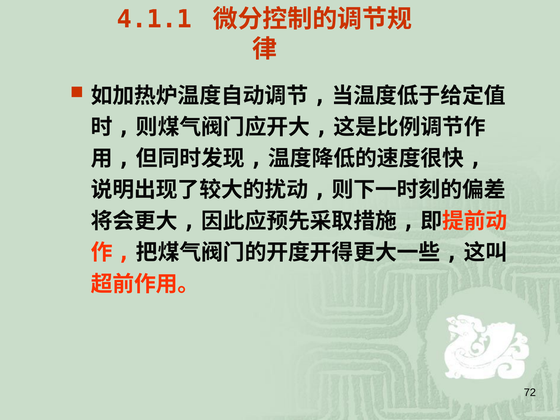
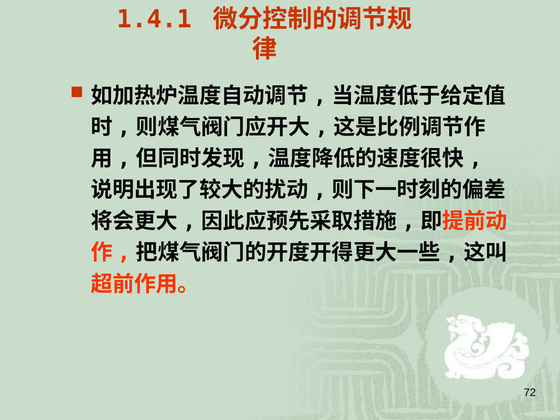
4.1.1: 4.1.1 -> 1.4.1
